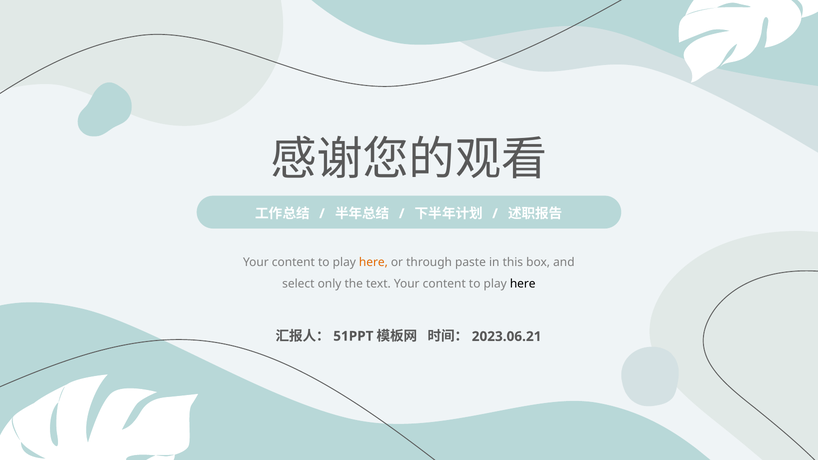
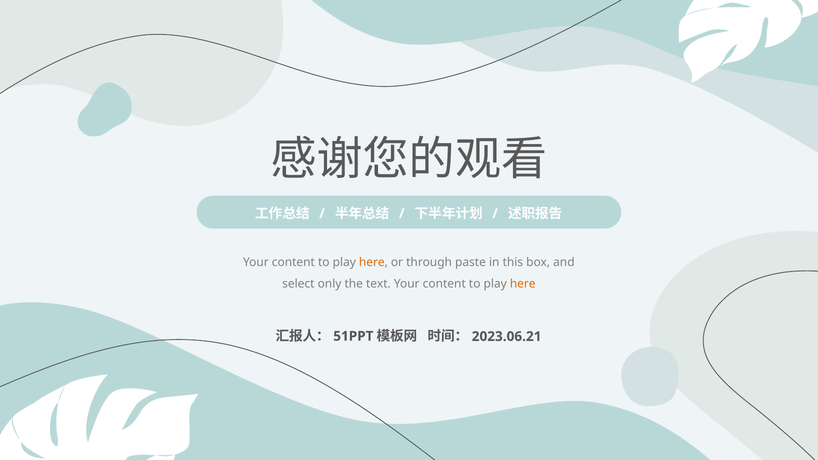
here at (523, 284) colour: black -> orange
